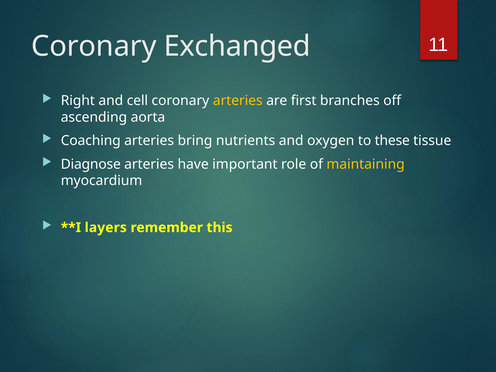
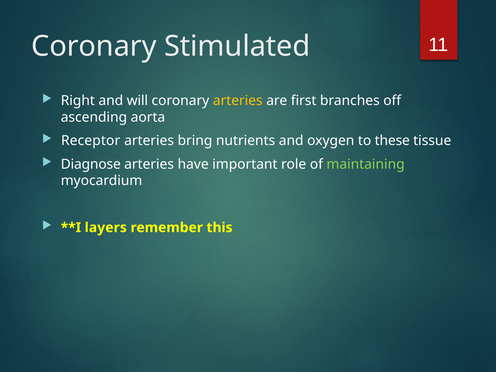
Exchanged: Exchanged -> Stimulated
cell: cell -> will
Coaching: Coaching -> Receptor
maintaining colour: yellow -> light green
